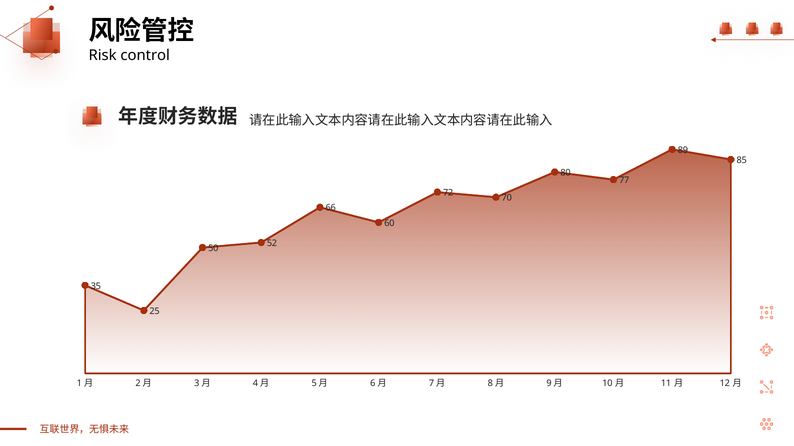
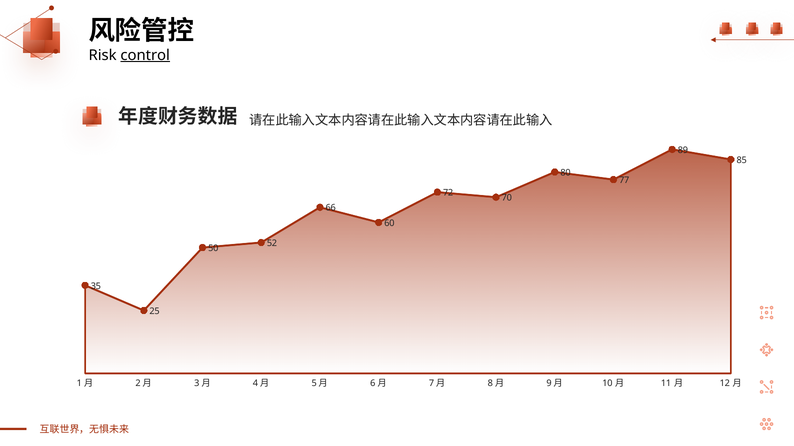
control underline: none -> present
